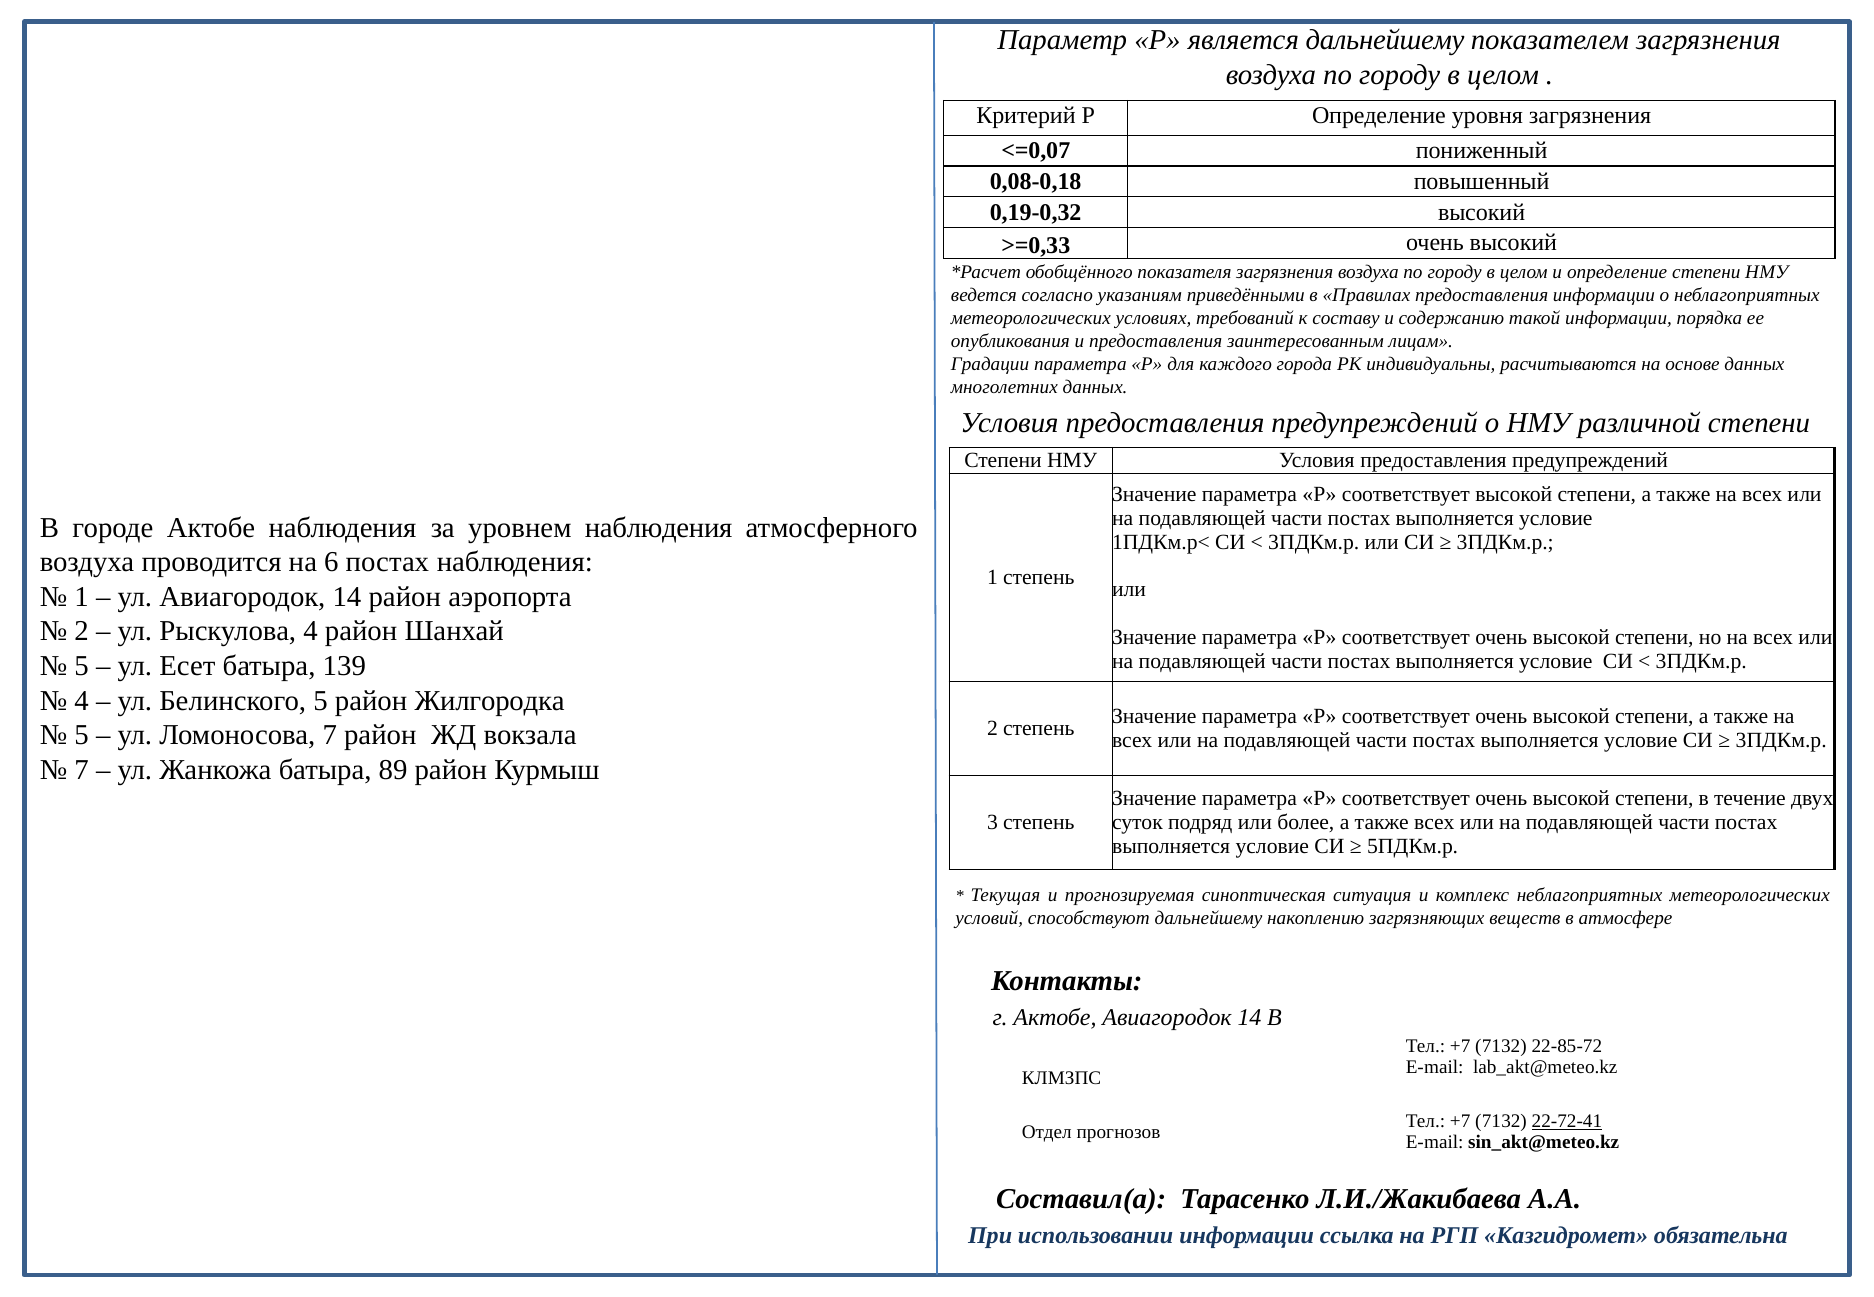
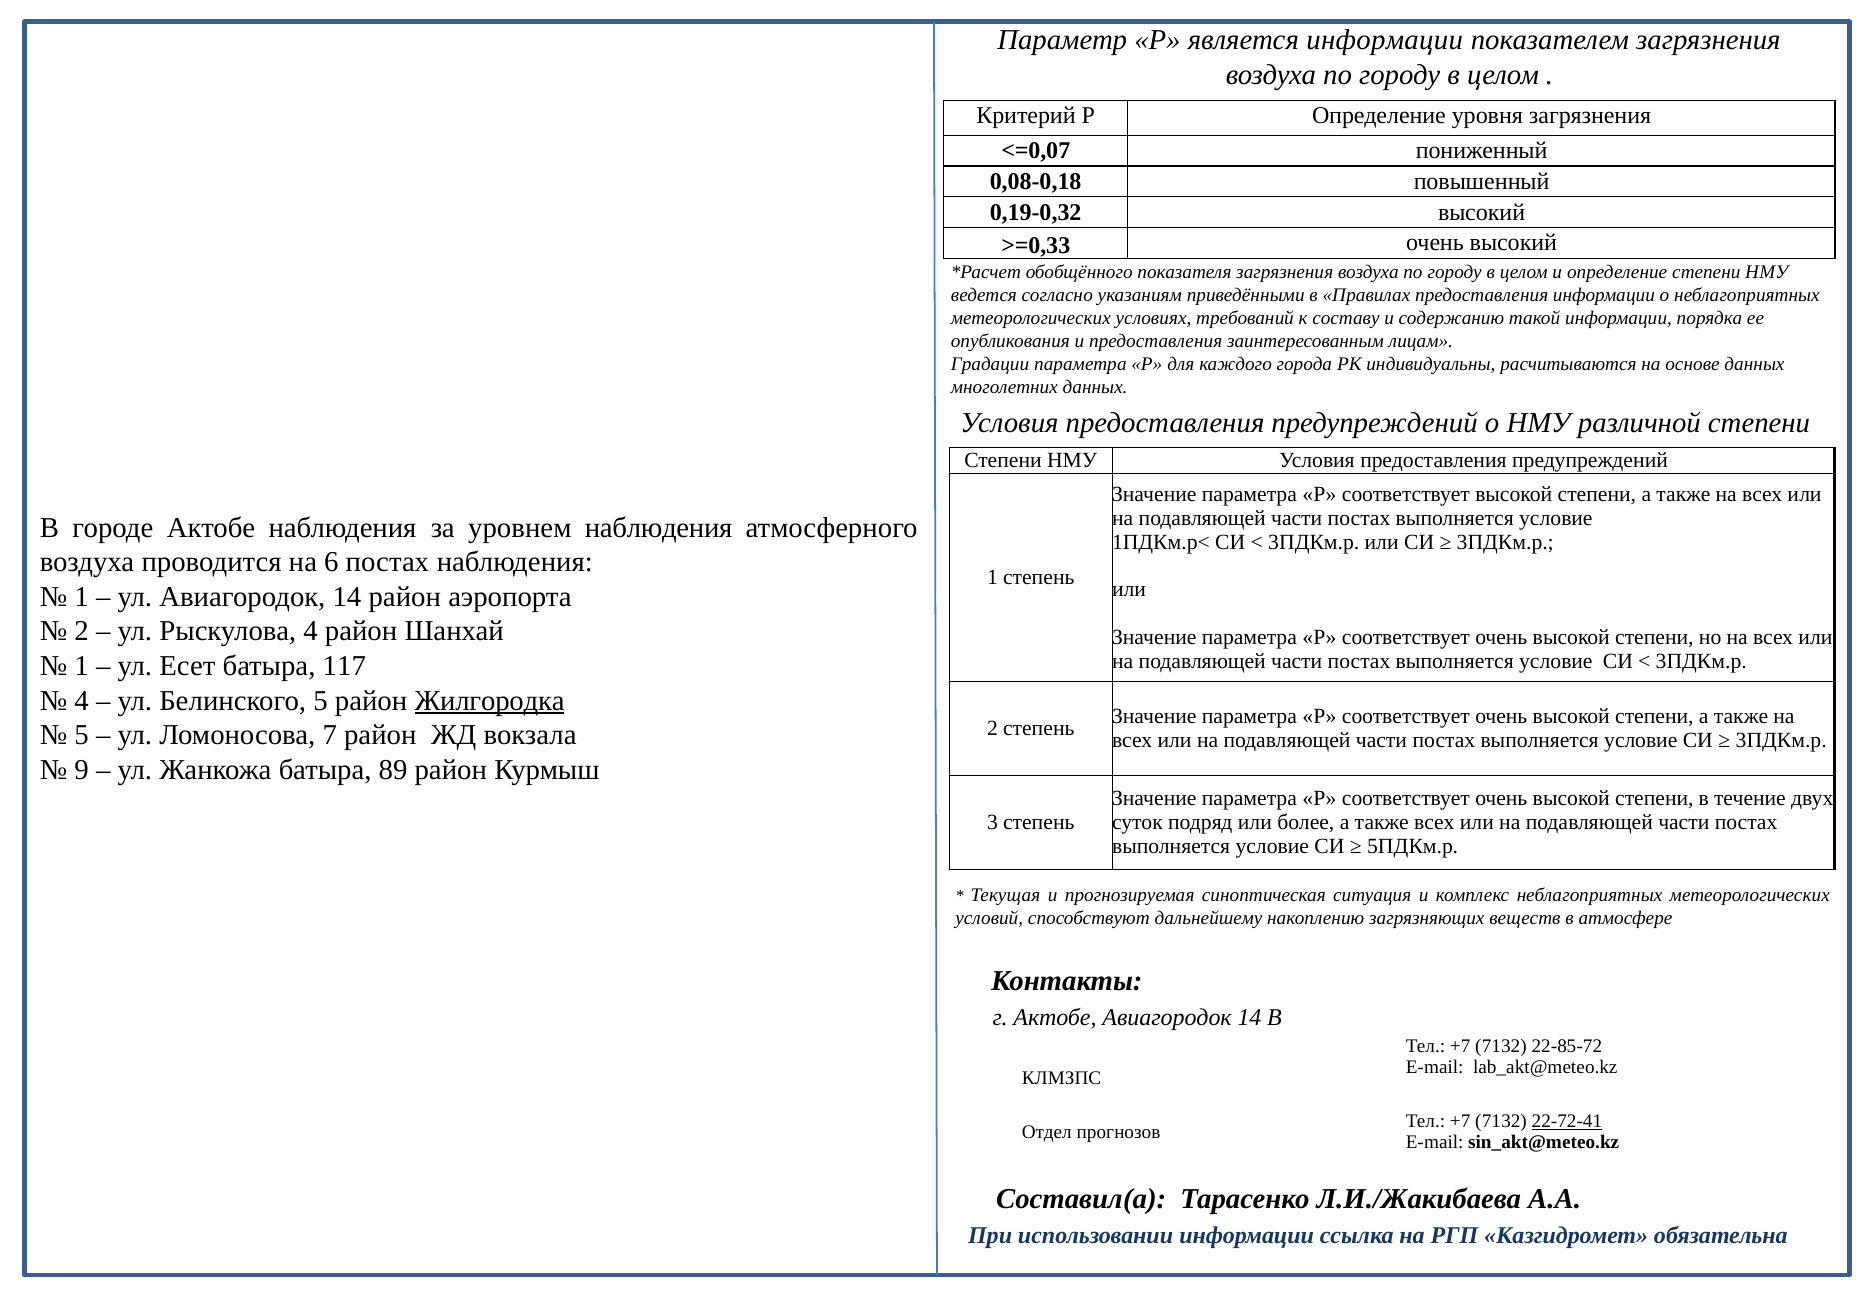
является дальнейшему: дальнейшему -> информации
5 at (82, 666): 5 -> 1
139: 139 -> 117
Жилгородка underline: none -> present
7 at (82, 770): 7 -> 9
